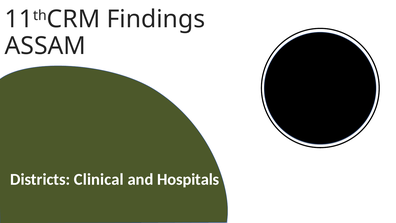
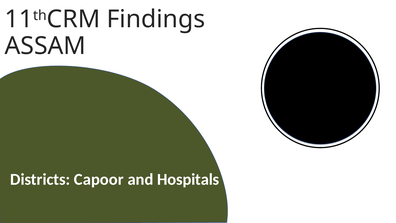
Clinical: Clinical -> Capoor
